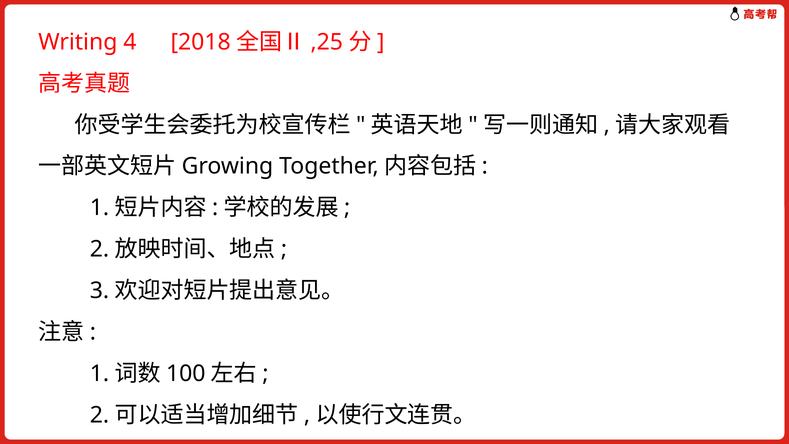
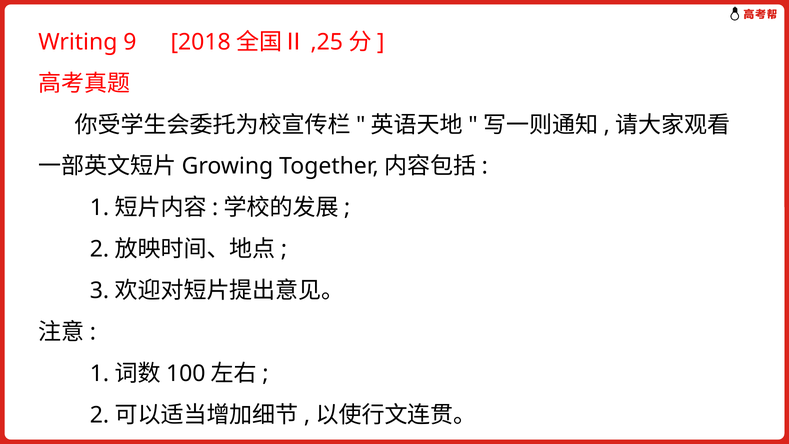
4: 4 -> 9
